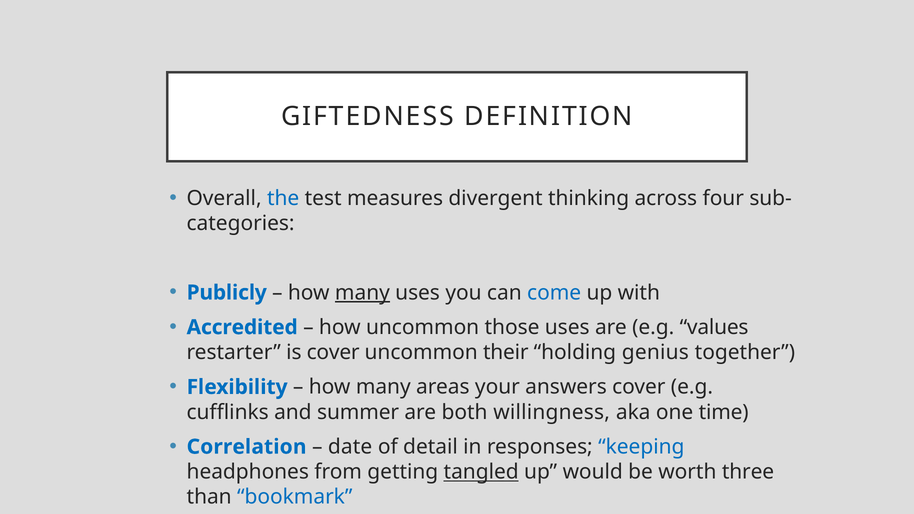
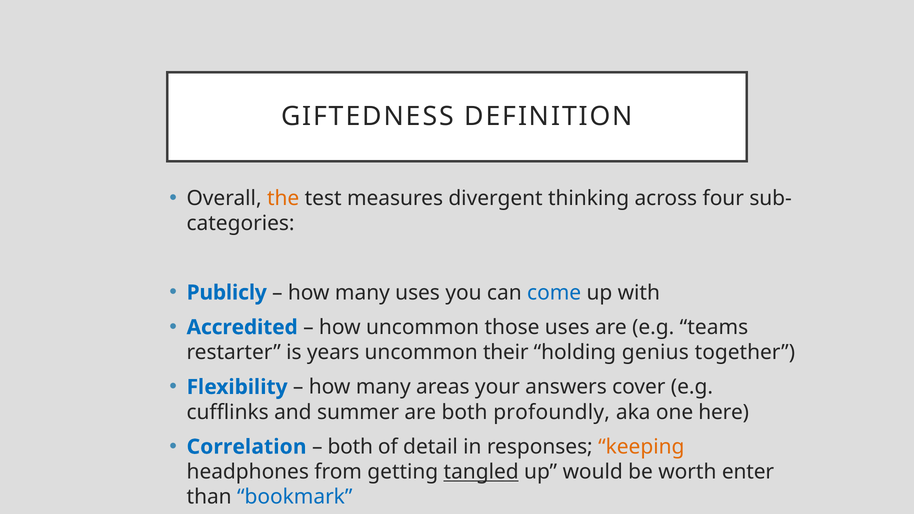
the colour: blue -> orange
many at (362, 293) underline: present -> none
values: values -> teams
is cover: cover -> years
willingness: willingness -> profoundly
time: time -> here
date at (350, 447): date -> both
keeping colour: blue -> orange
three: three -> enter
